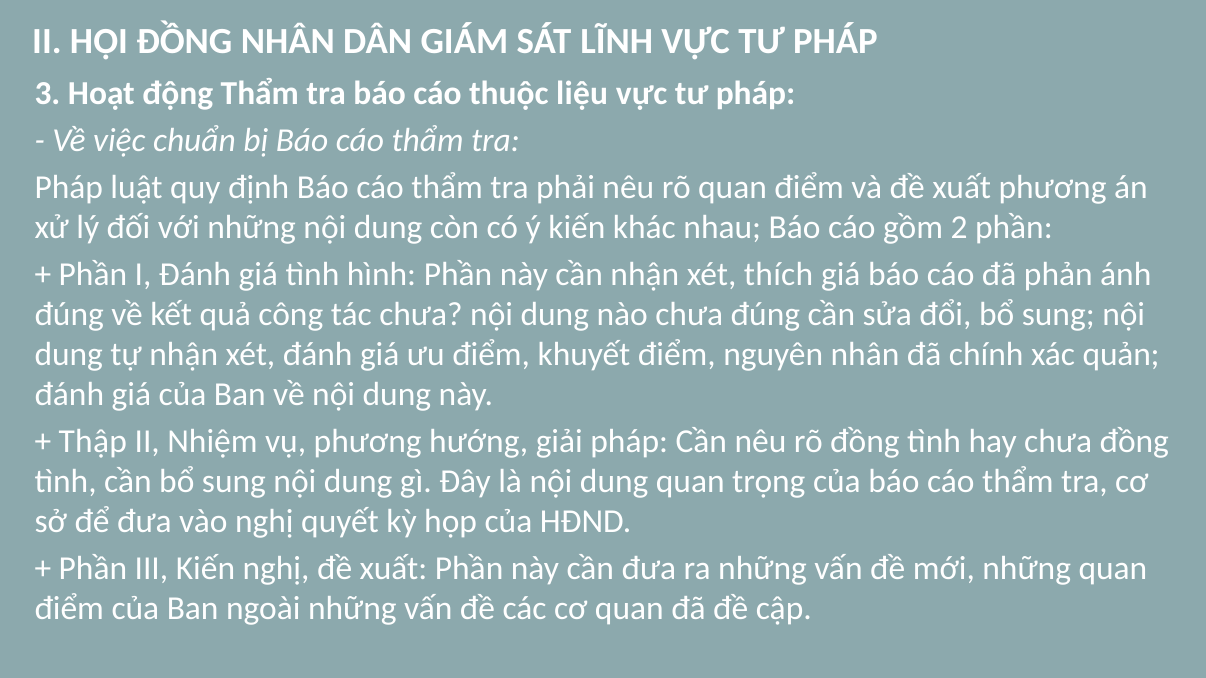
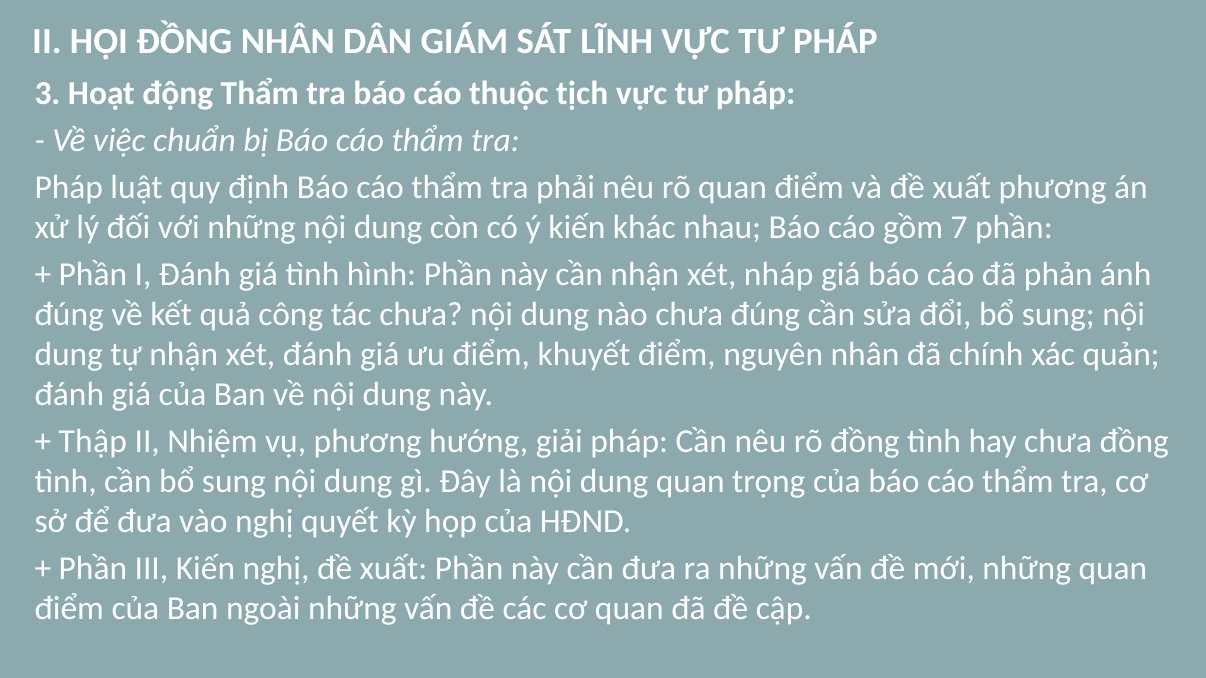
liệu: liệu -> tịch
2: 2 -> 7
thích: thích -> nháp
